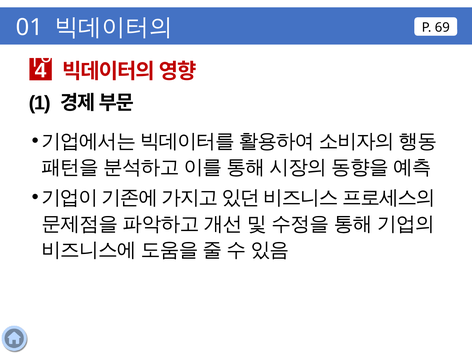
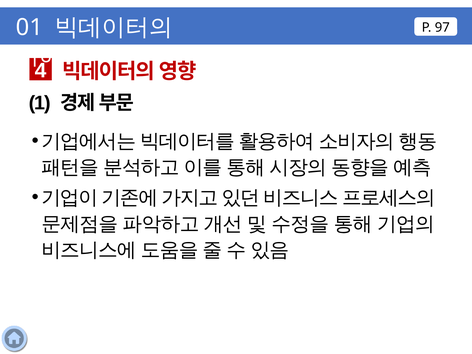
69: 69 -> 97
